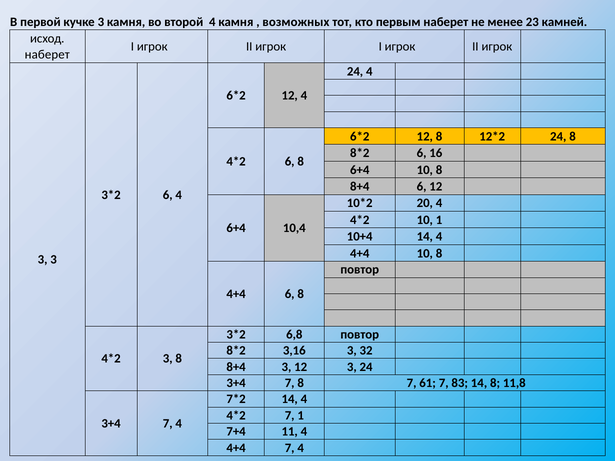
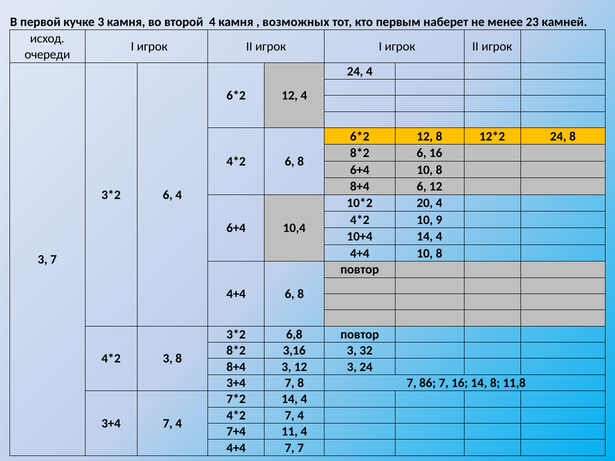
наберет at (47, 54): наберет -> очереди
10 1: 1 -> 9
3 3: 3 -> 7
61: 61 -> 86
7 83: 83 -> 16
1 at (301, 416): 1 -> 4
4+4 7 4: 4 -> 7
